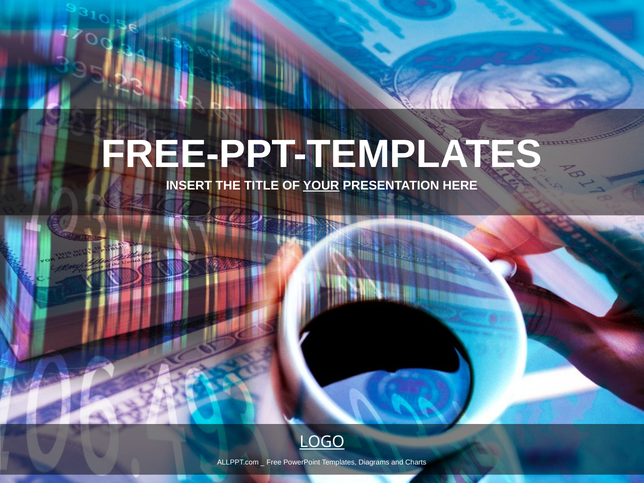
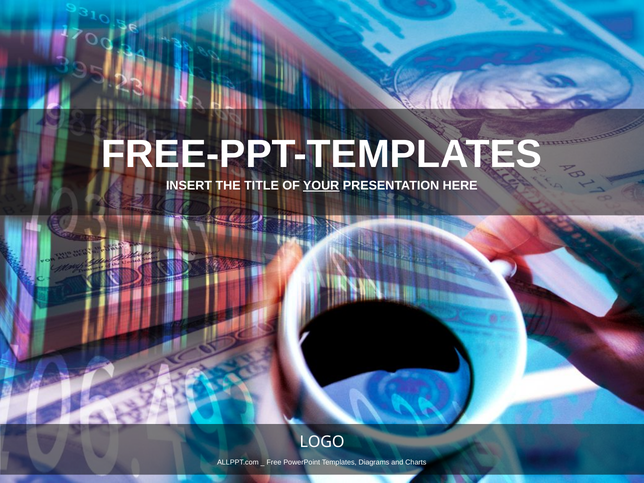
LOGO underline: present -> none
